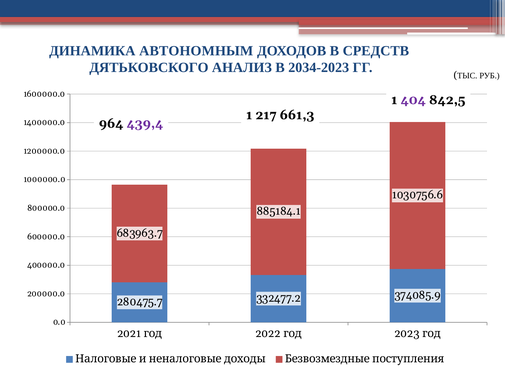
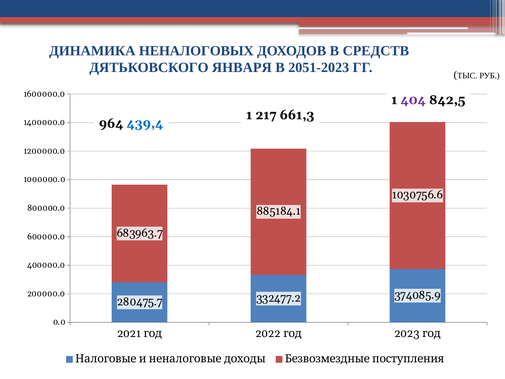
АВТОНОМНЫМ: АВТОНОМНЫМ -> НЕНАЛОГОВЫХ
АНАЛИЗ: АНАЛИЗ -> ЯНВАРЯ
2034-2023: 2034-2023 -> 2051-2023
439,4 colour: purple -> blue
